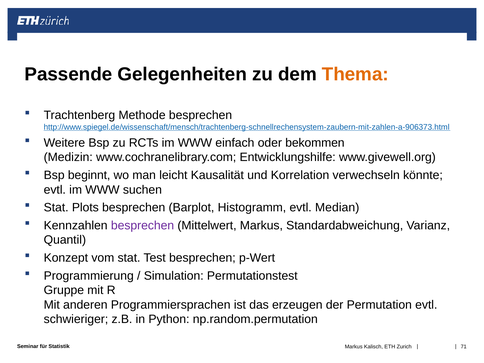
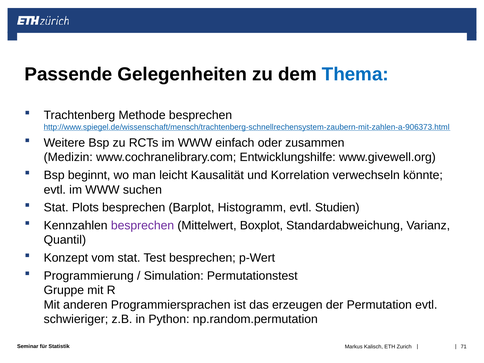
Thema colour: orange -> blue
bekommen: bekommen -> zusammen
Median: Median -> Studien
Mittelwert Markus: Markus -> Boxplot
